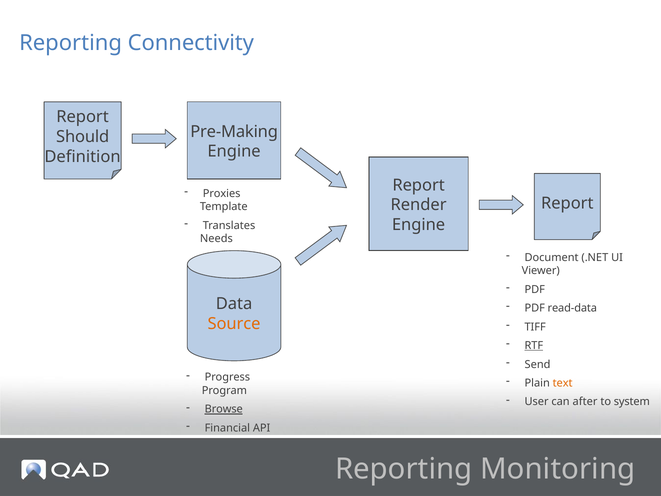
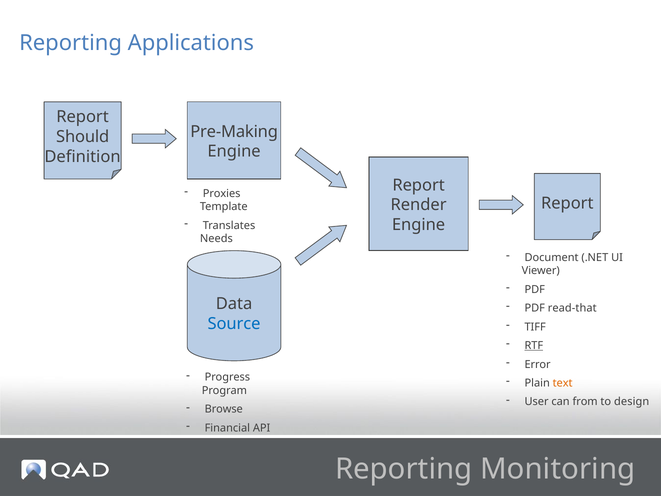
Connectivity: Connectivity -> Applications
read-data: read-data -> read-that
Source colour: orange -> blue
Send: Send -> Error
after: after -> from
system: system -> design
Browse underline: present -> none
